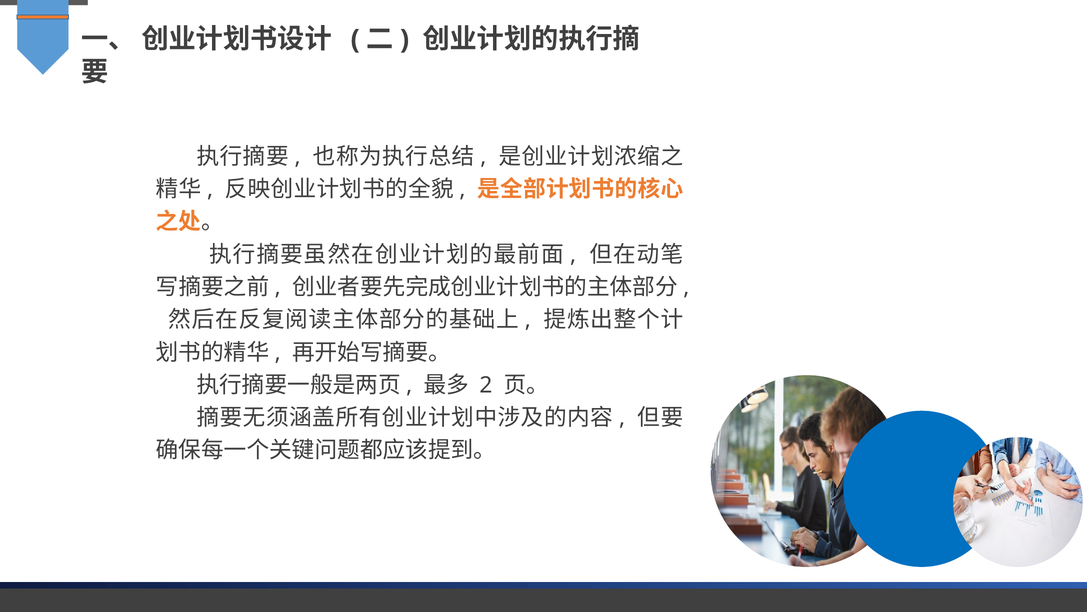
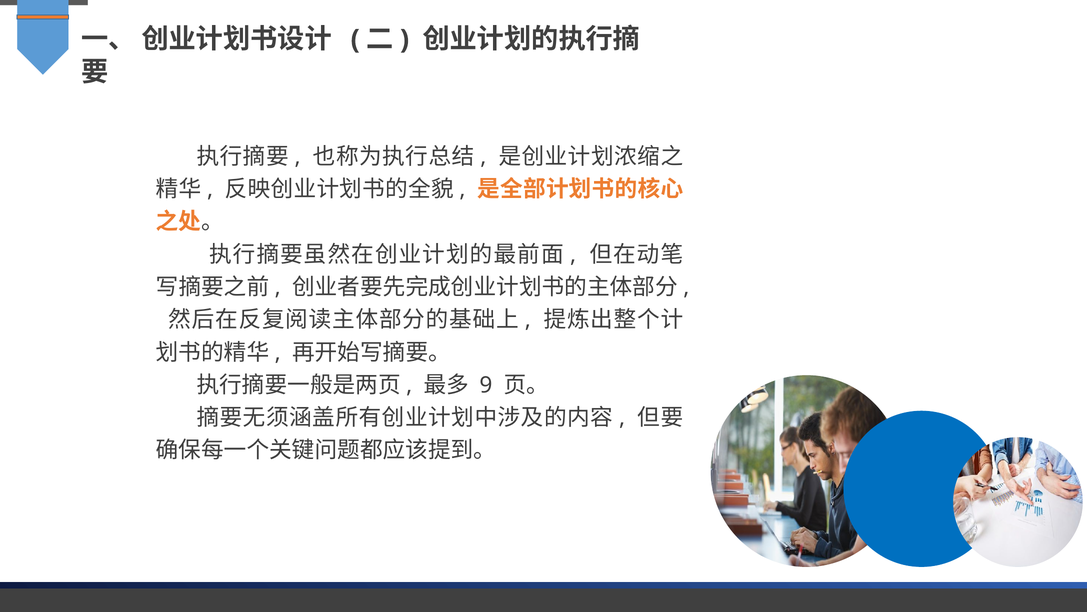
2: 2 -> 9
